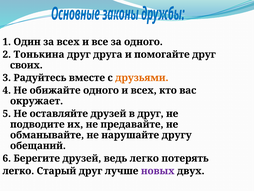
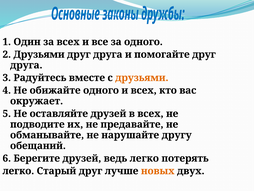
2 Тонькина: Тонькина -> Друзьями
своих at (26, 65): своих -> друга
в друг: друг -> всех
новых colour: purple -> orange
